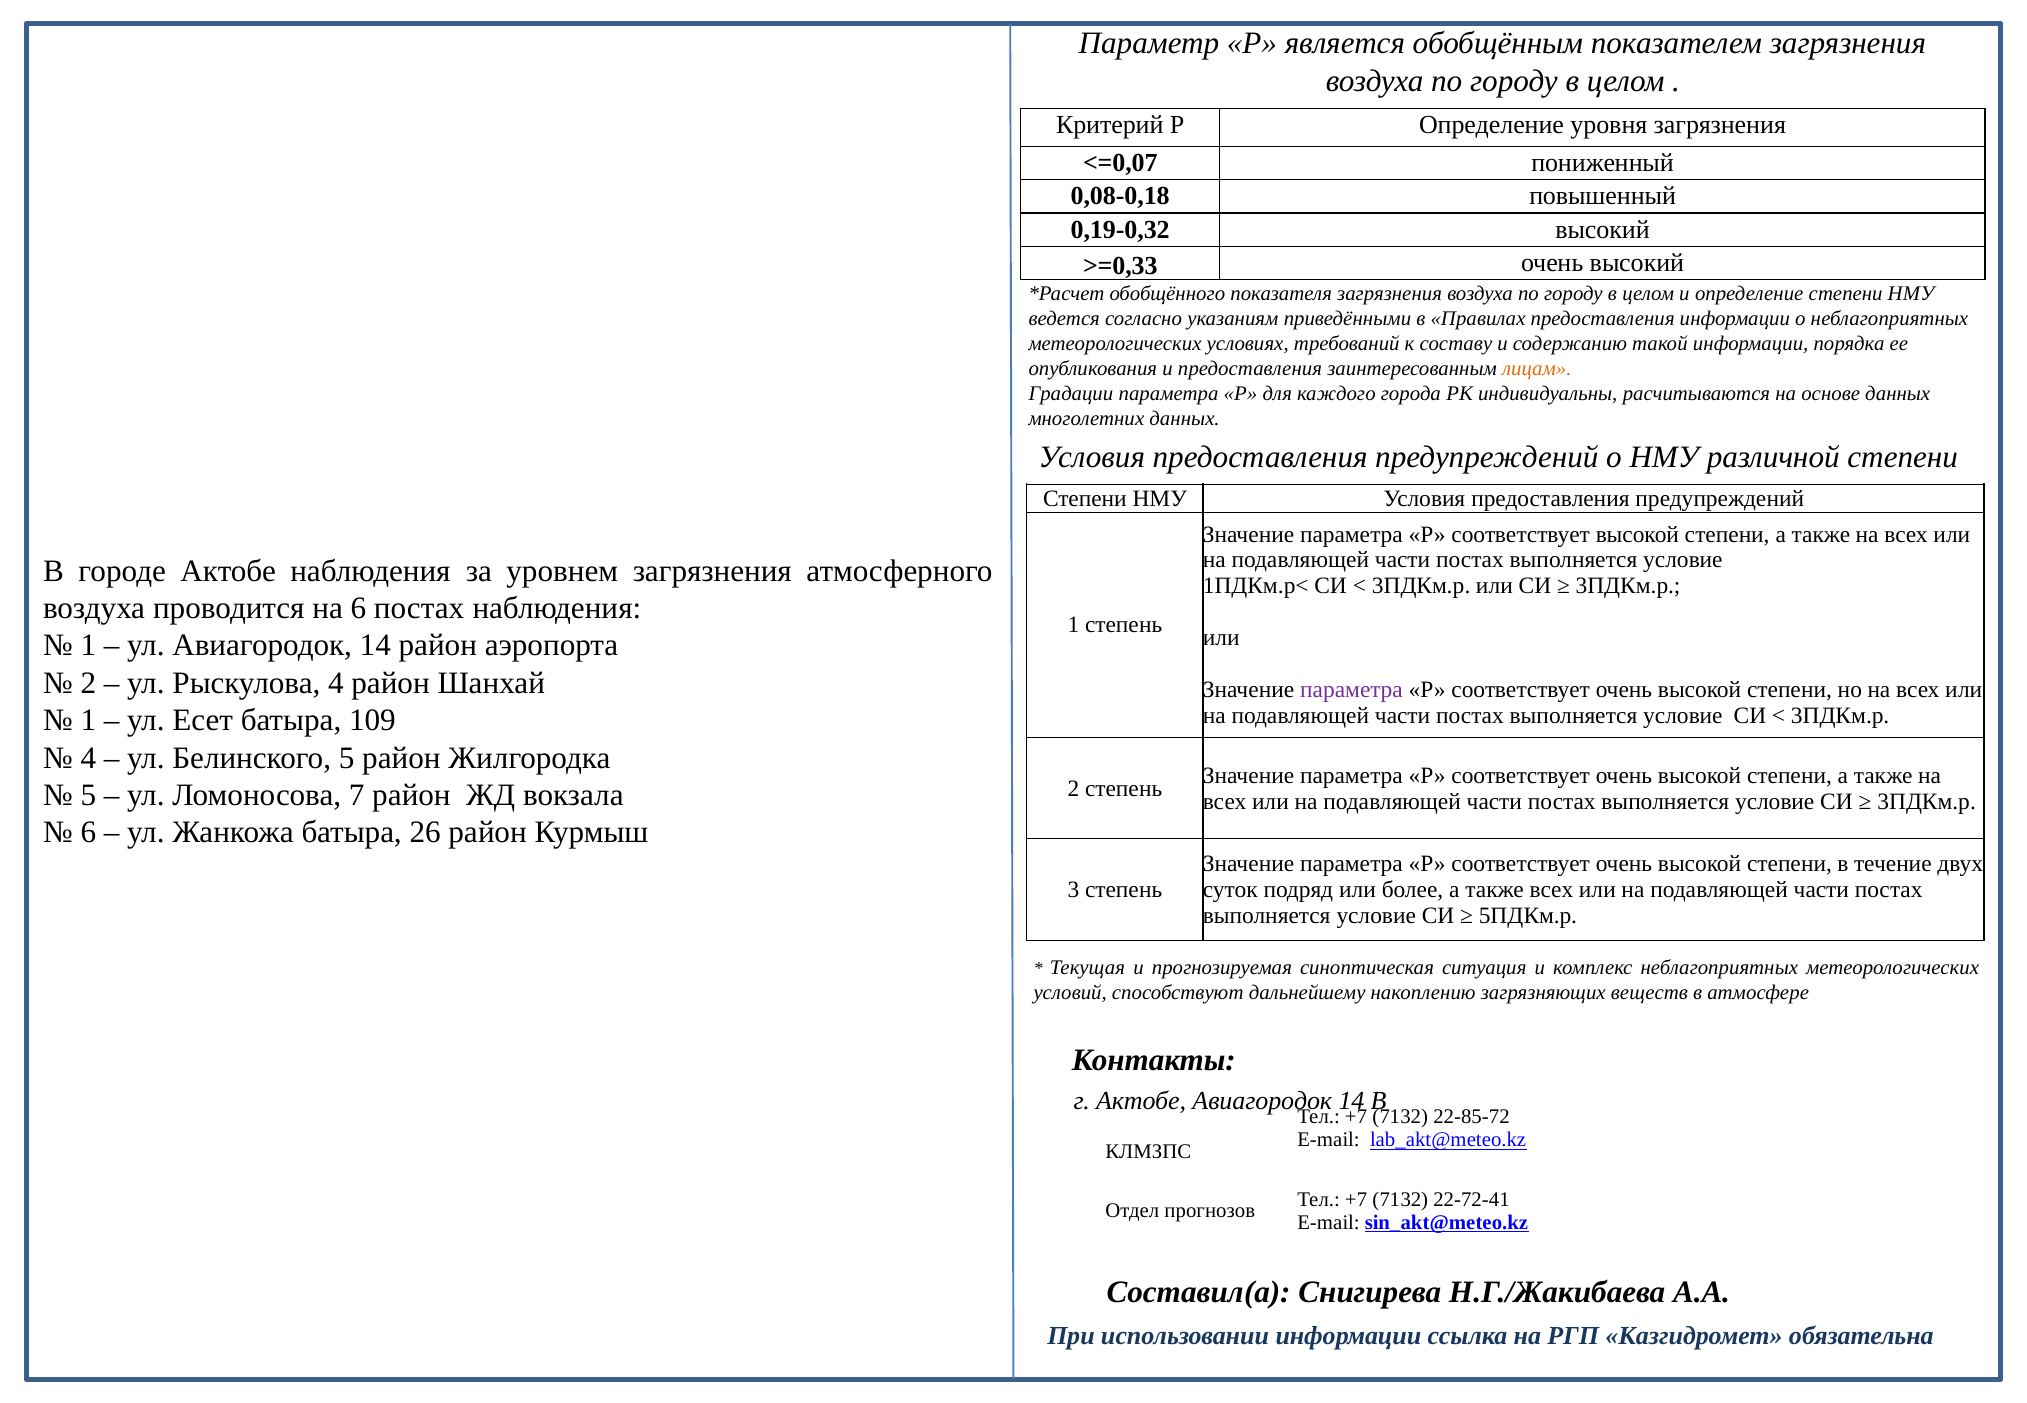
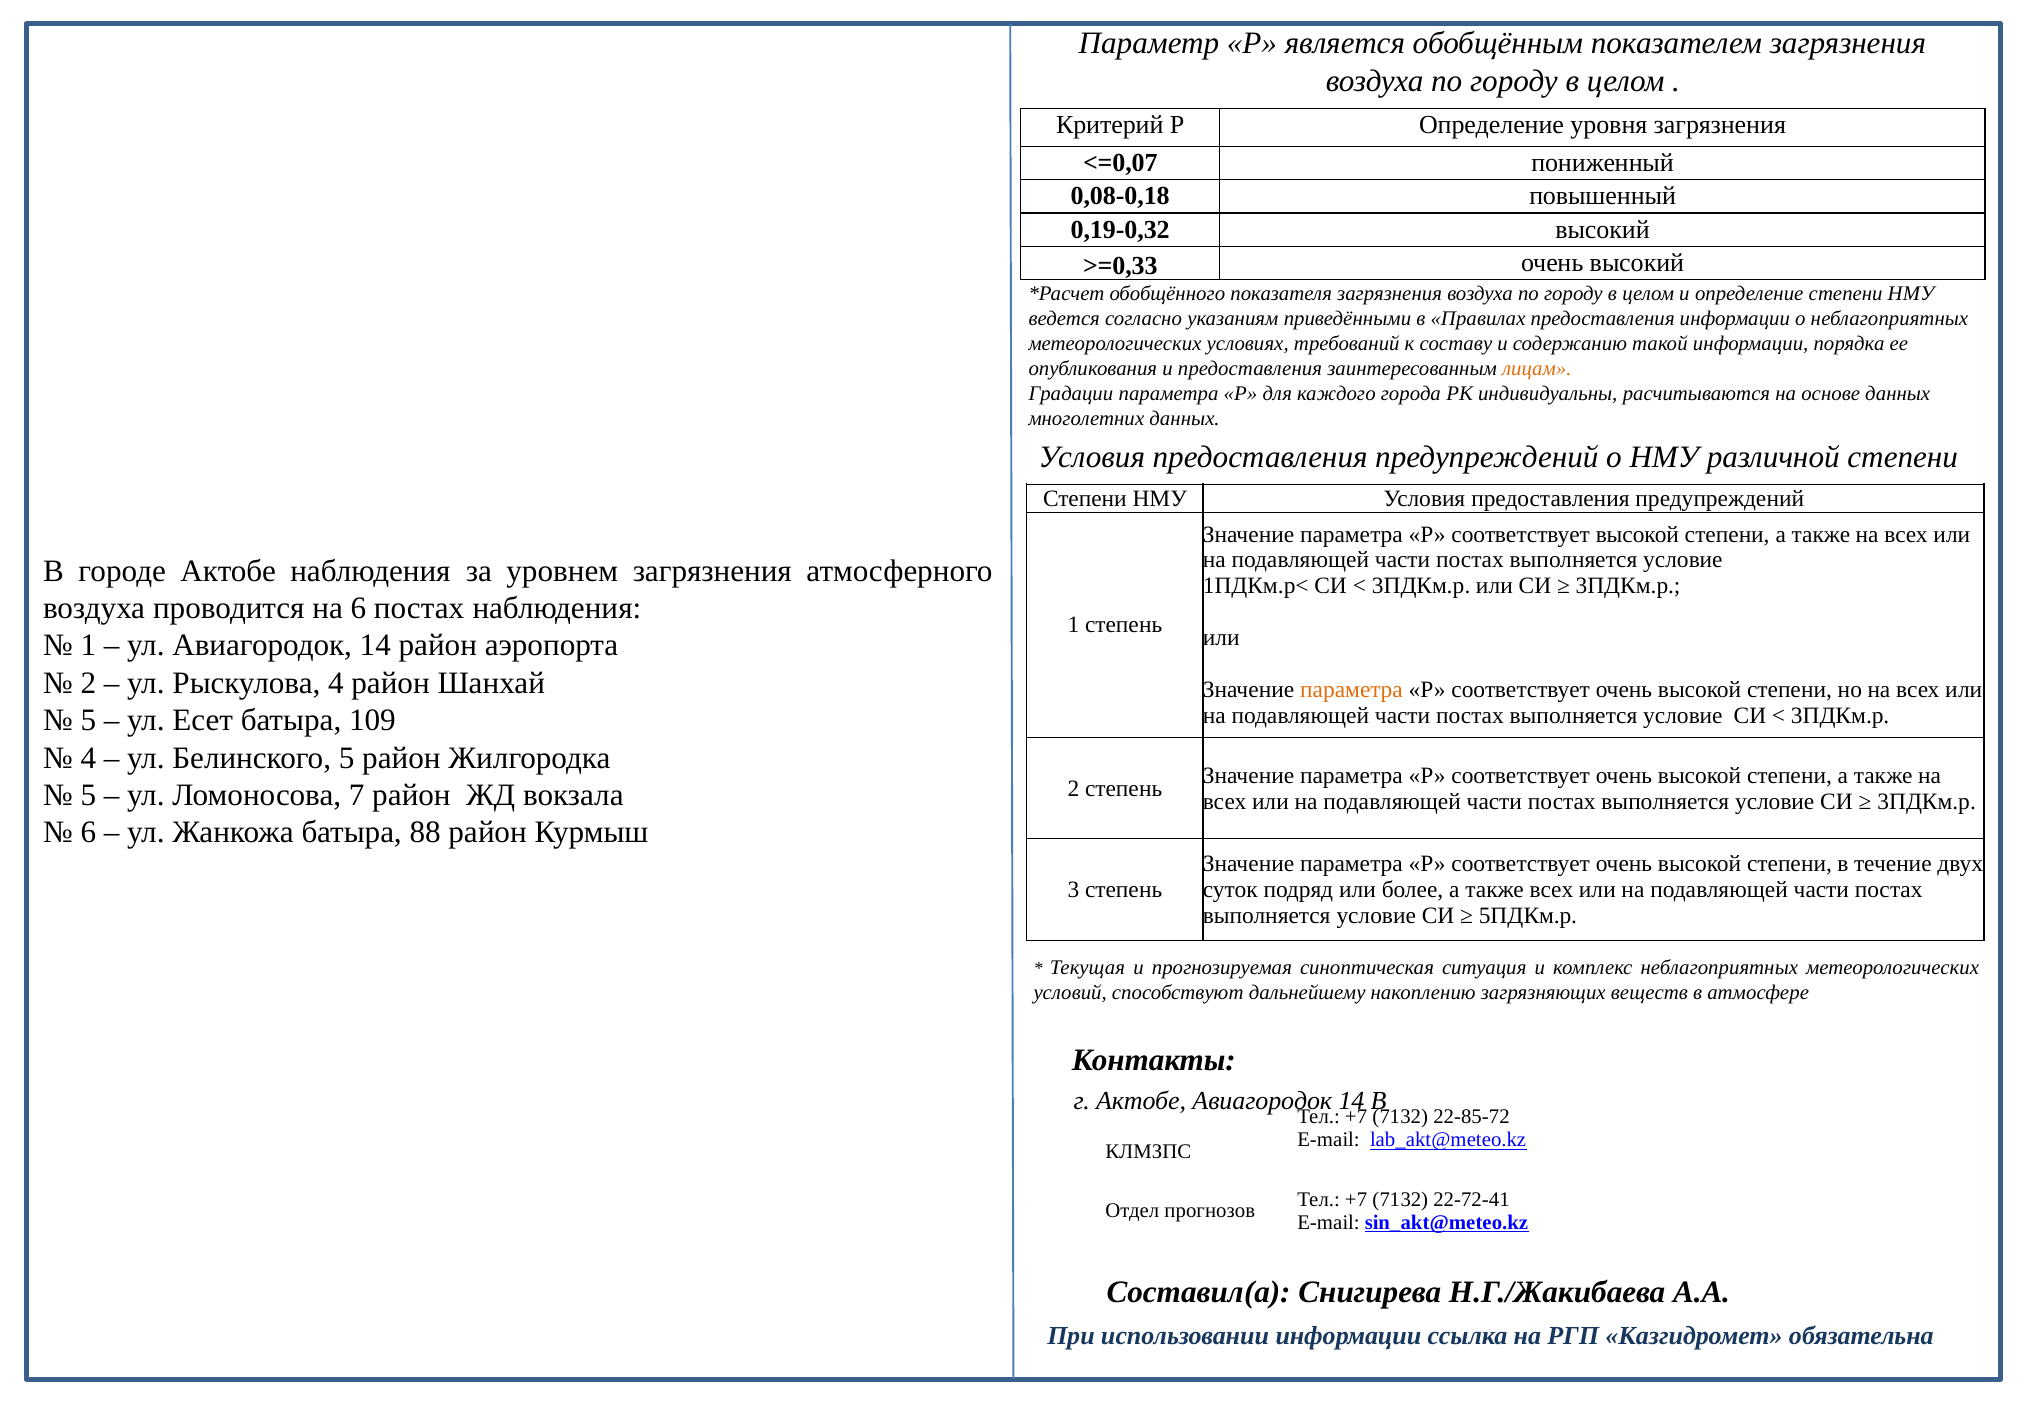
параметра at (1351, 690) colour: purple -> orange
1 at (88, 721): 1 -> 5
26: 26 -> 88
